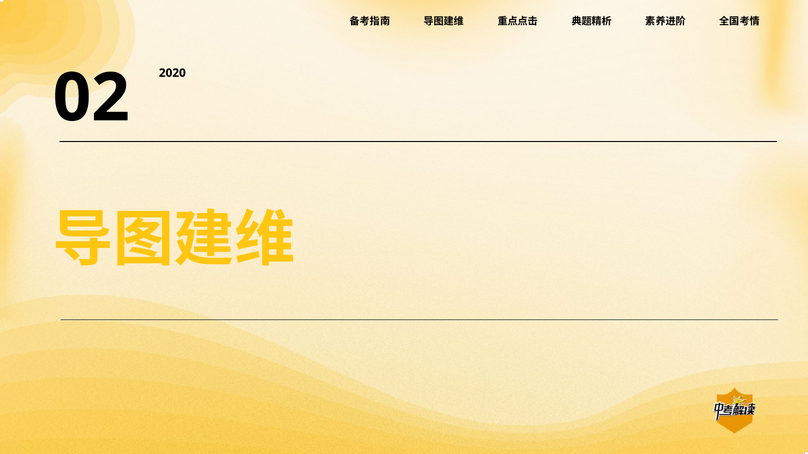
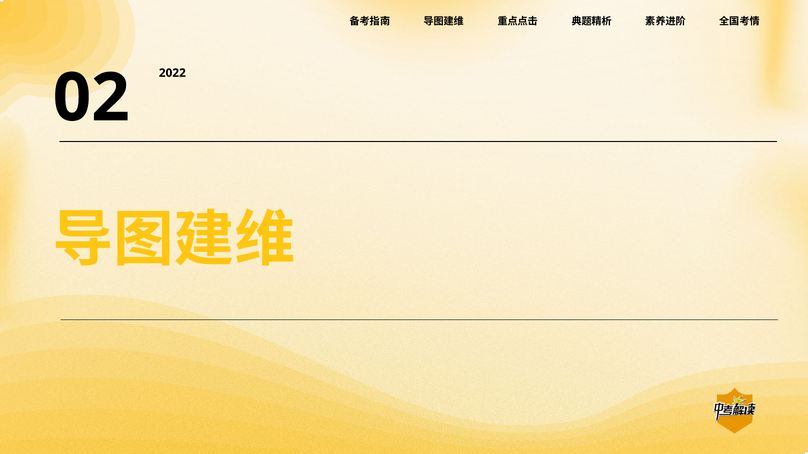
2020: 2020 -> 2022
